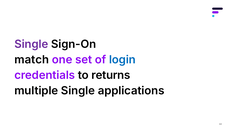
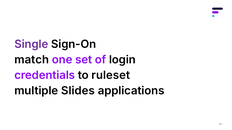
login colour: blue -> black
returns: returns -> ruleset
multiple Single: Single -> Slides
